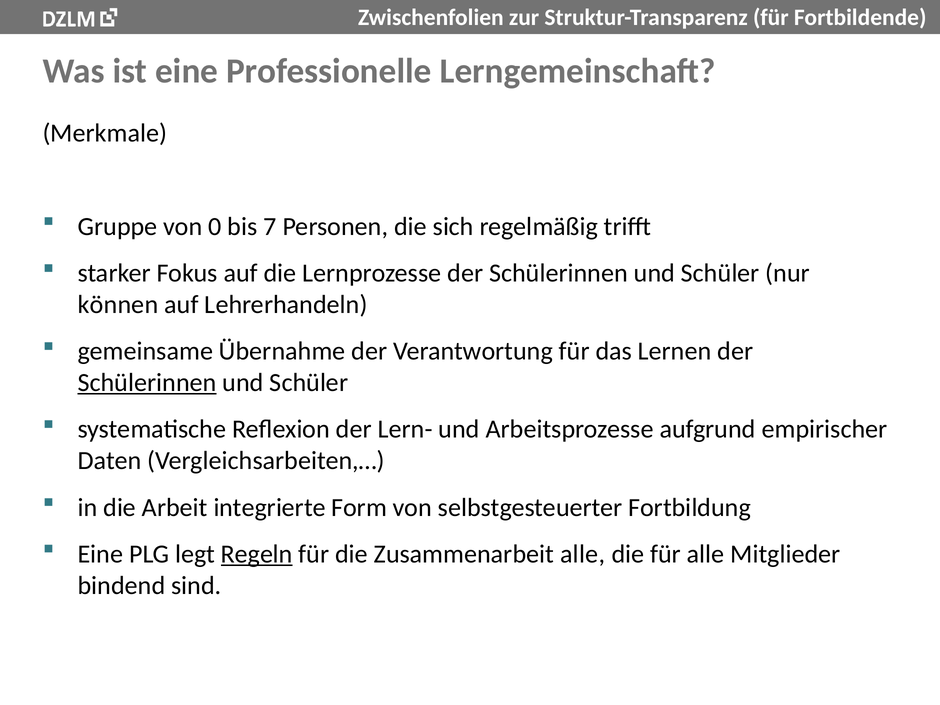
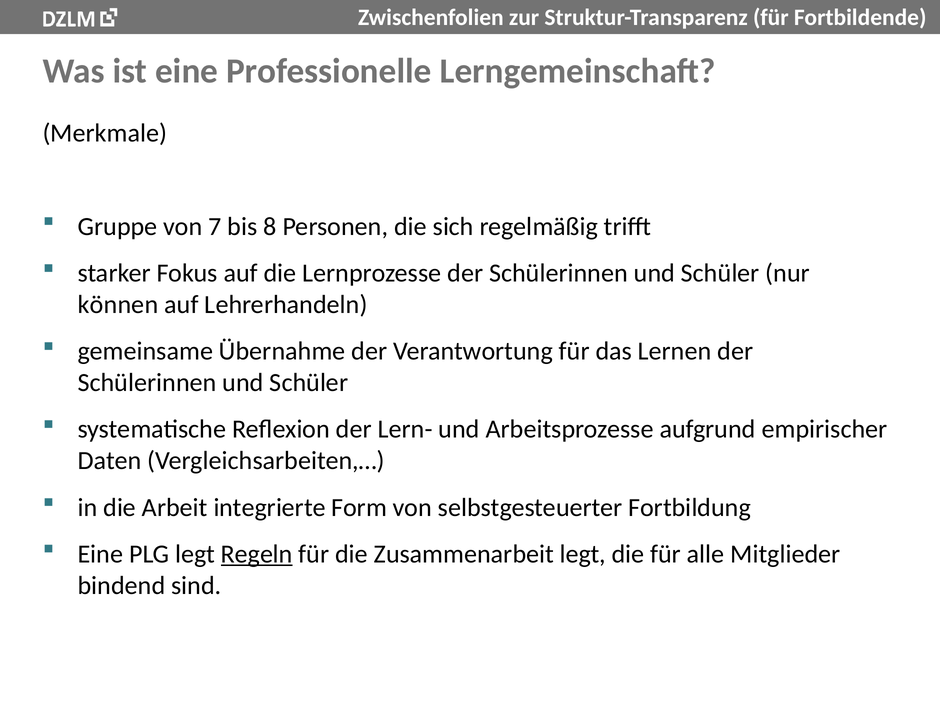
0: 0 -> 7
7: 7 -> 8
Schülerinnen at (147, 383) underline: present -> none
Zusammenarbeit alle: alle -> legt
